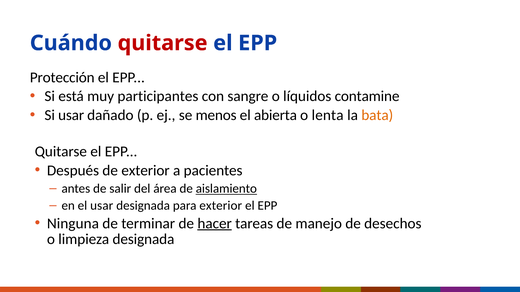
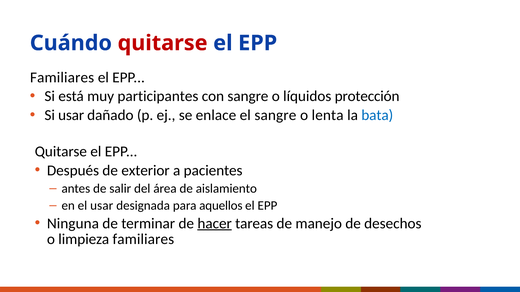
Protección at (62, 78): Protección -> Familiares
contamine: contamine -> protección
menos: menos -> enlace
el abierta: abierta -> sangre
bata colour: orange -> blue
aislamiento underline: present -> none
para exterior: exterior -> aquellos
limpieza designada: designada -> familiares
